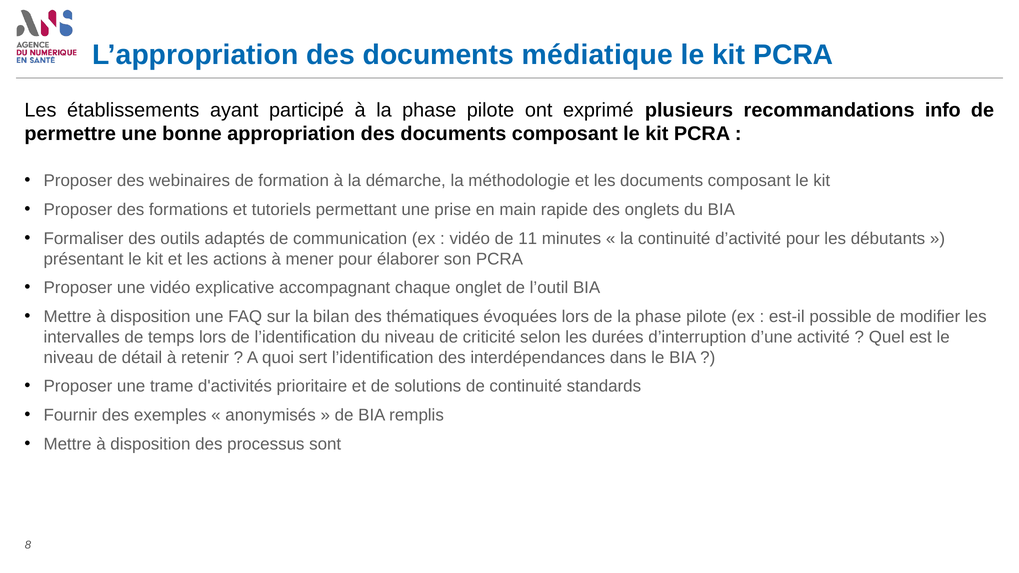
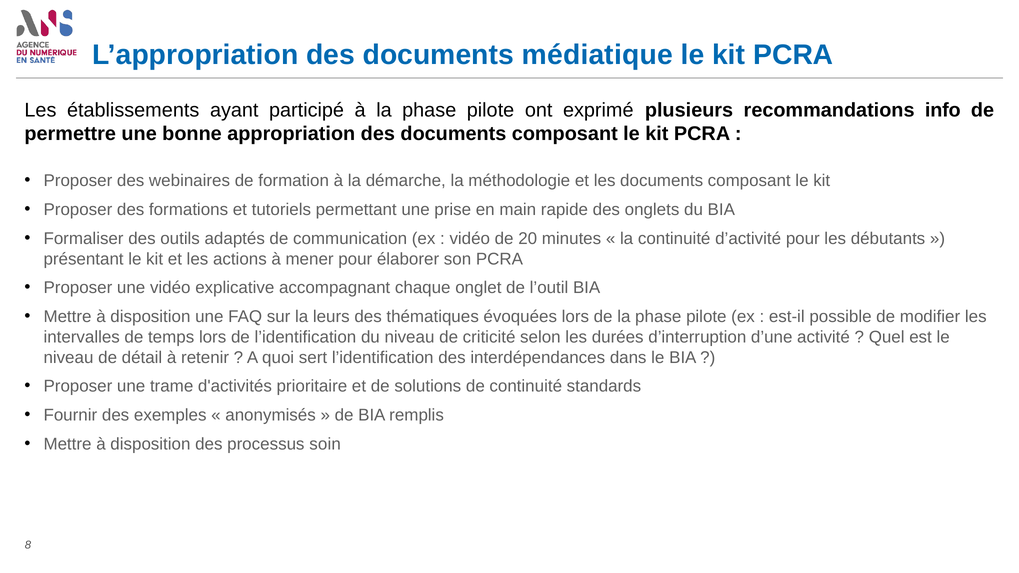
11: 11 -> 20
bilan: bilan -> leurs
sont: sont -> soin
